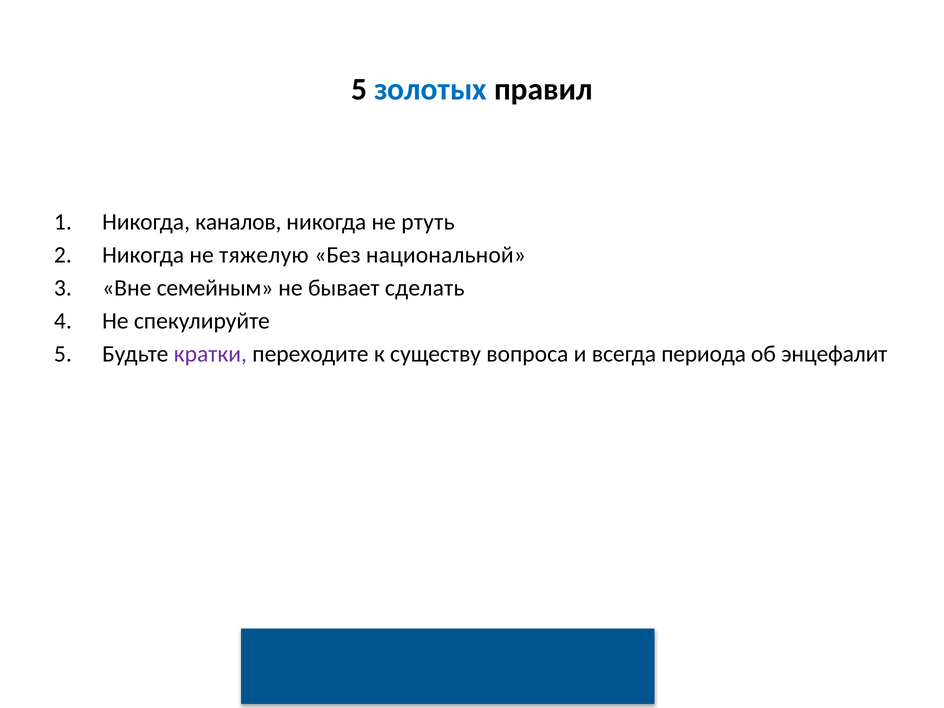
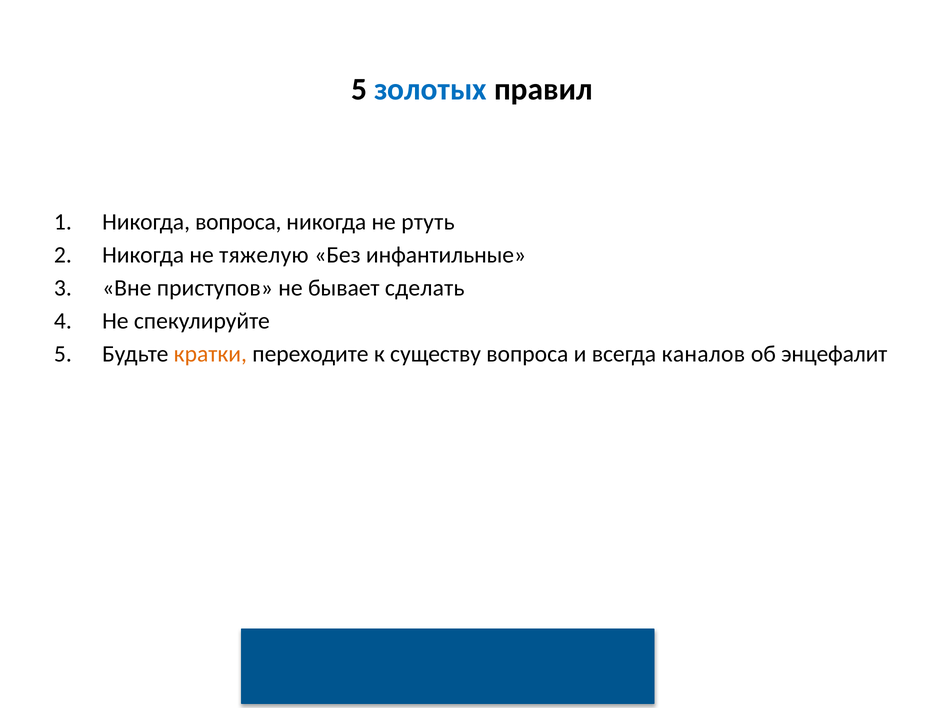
Никогда каналов: каналов -> вопроса
национальной: национальной -> инфантильные
семейным: семейным -> приступов
кратки colour: purple -> orange
периода: периода -> каналов
